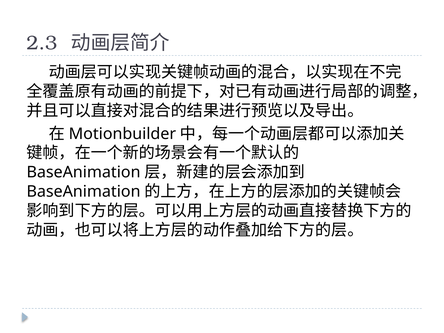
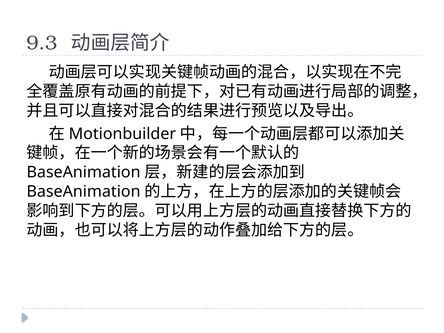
2.3: 2.3 -> 9.3
